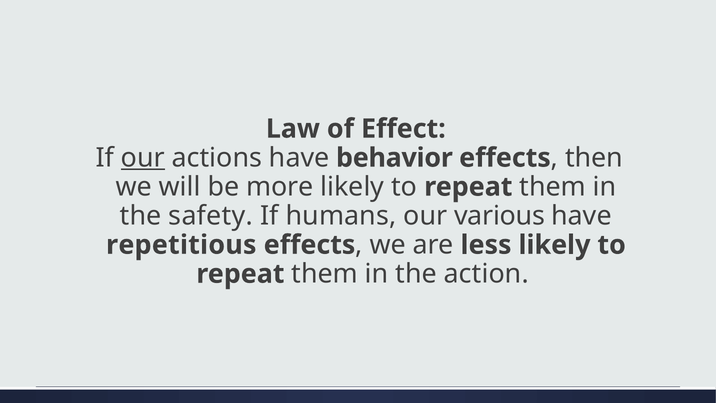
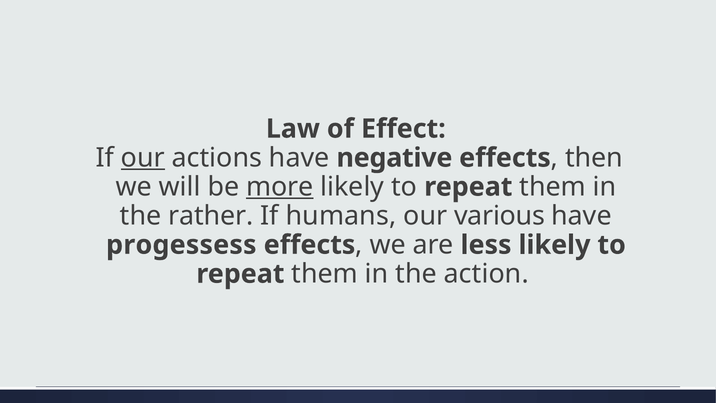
behavior: behavior -> negative
more underline: none -> present
safety: safety -> rather
repetitious: repetitious -> progessess
